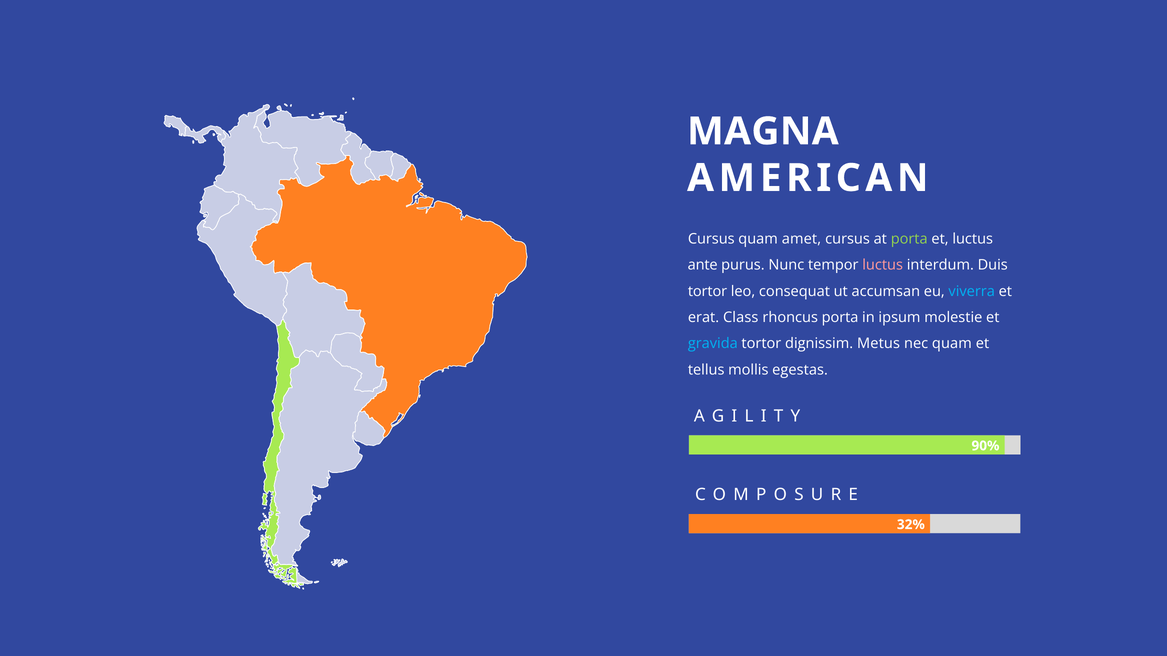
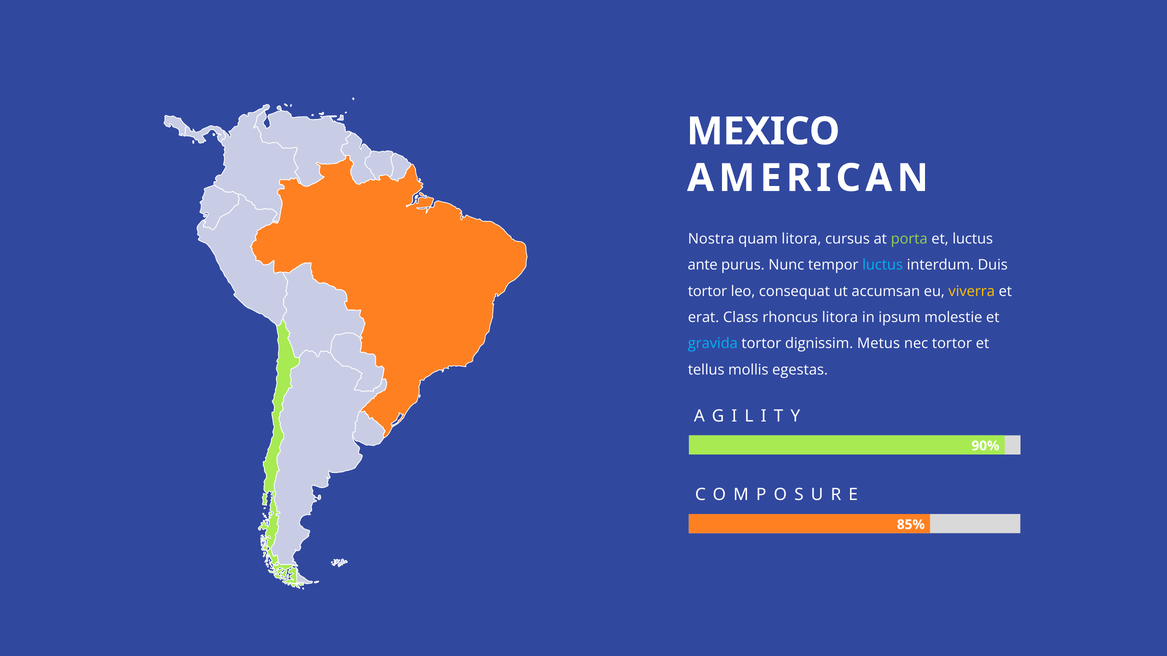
MAGNA: MAGNA -> MEXICO
Cursus at (711, 239): Cursus -> Nostra
quam amet: amet -> litora
luctus at (883, 265) colour: pink -> light blue
viverra colour: light blue -> yellow
rhoncus porta: porta -> litora
nec quam: quam -> tortor
32%: 32% -> 85%
